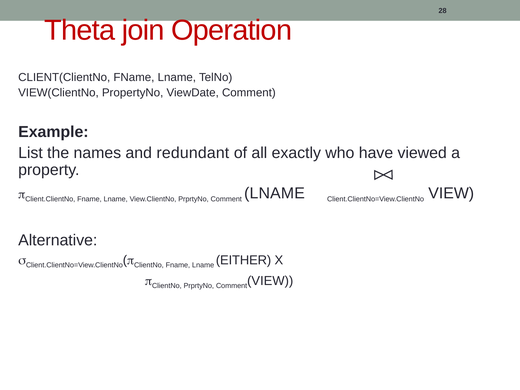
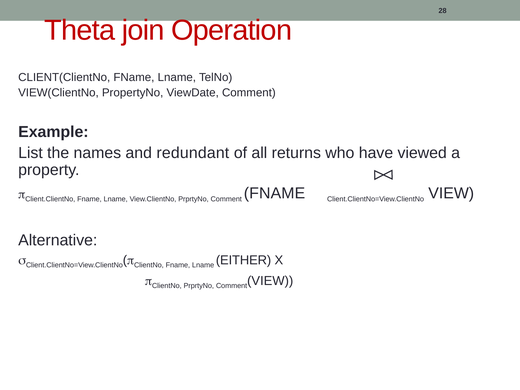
exactly: exactly -> returns
Comment LNAME: LNAME -> FNAME
